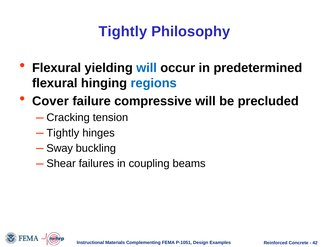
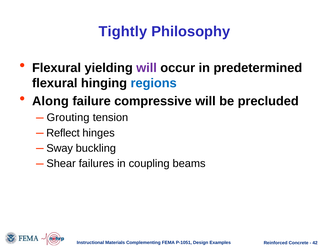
will at (147, 68) colour: blue -> purple
Cover: Cover -> Along
Cracking: Cracking -> Grouting
Tightly at (63, 133): Tightly -> Reflect
